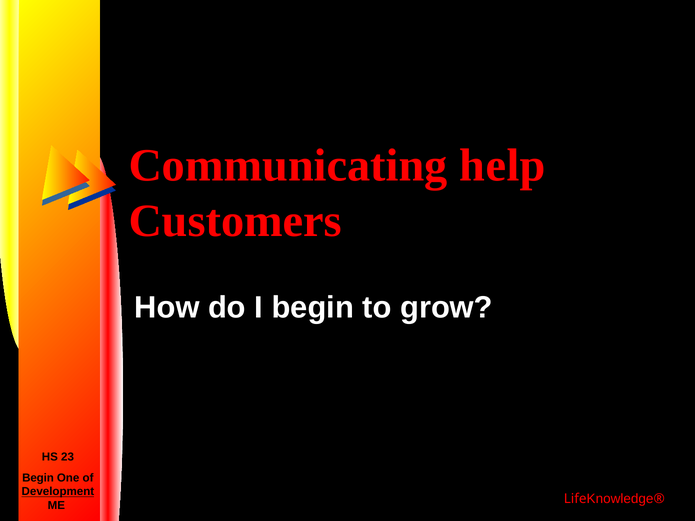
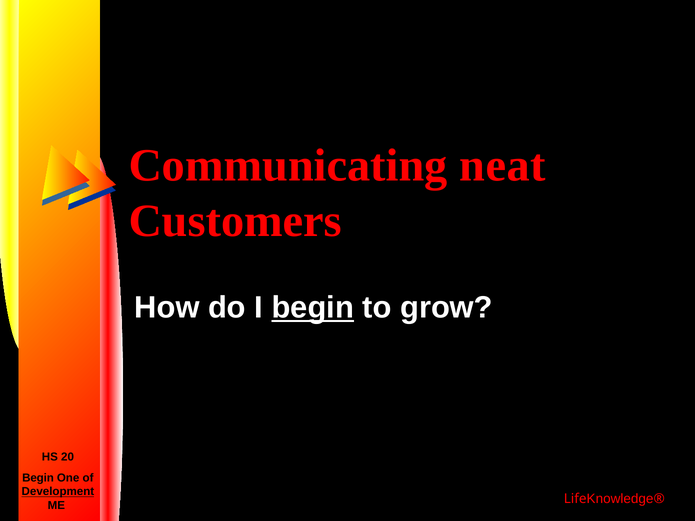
help: help -> neat
begin at (313, 308) underline: none -> present
23: 23 -> 20
